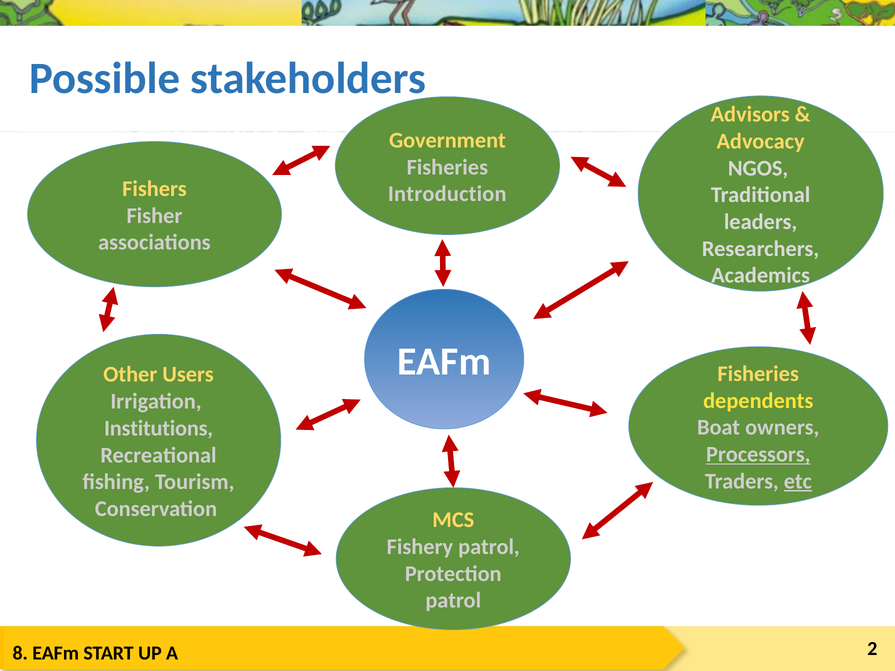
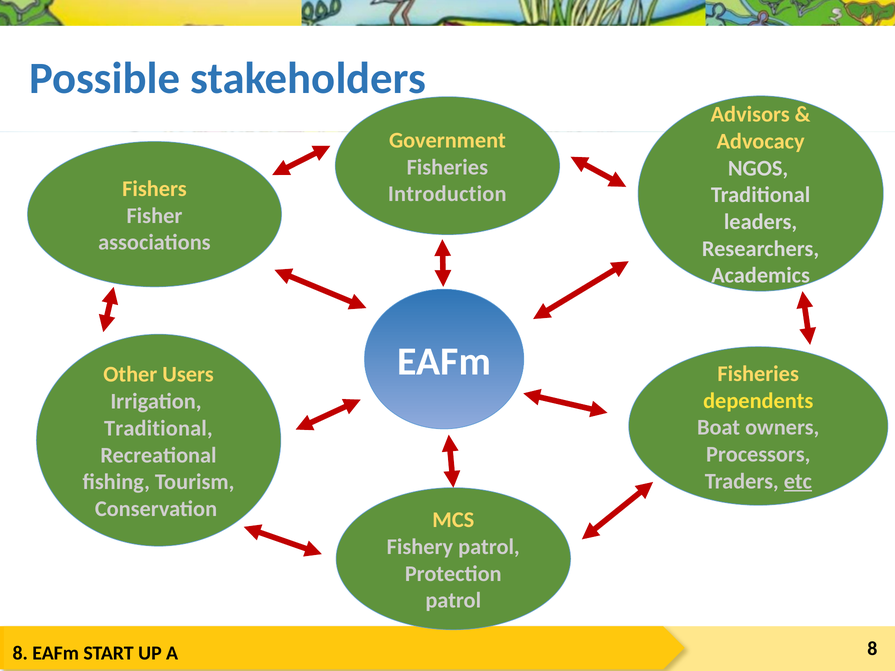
Institutions at (159, 428): Institutions -> Traditional
Processors underline: present -> none
2 at (872, 649): 2 -> 8
